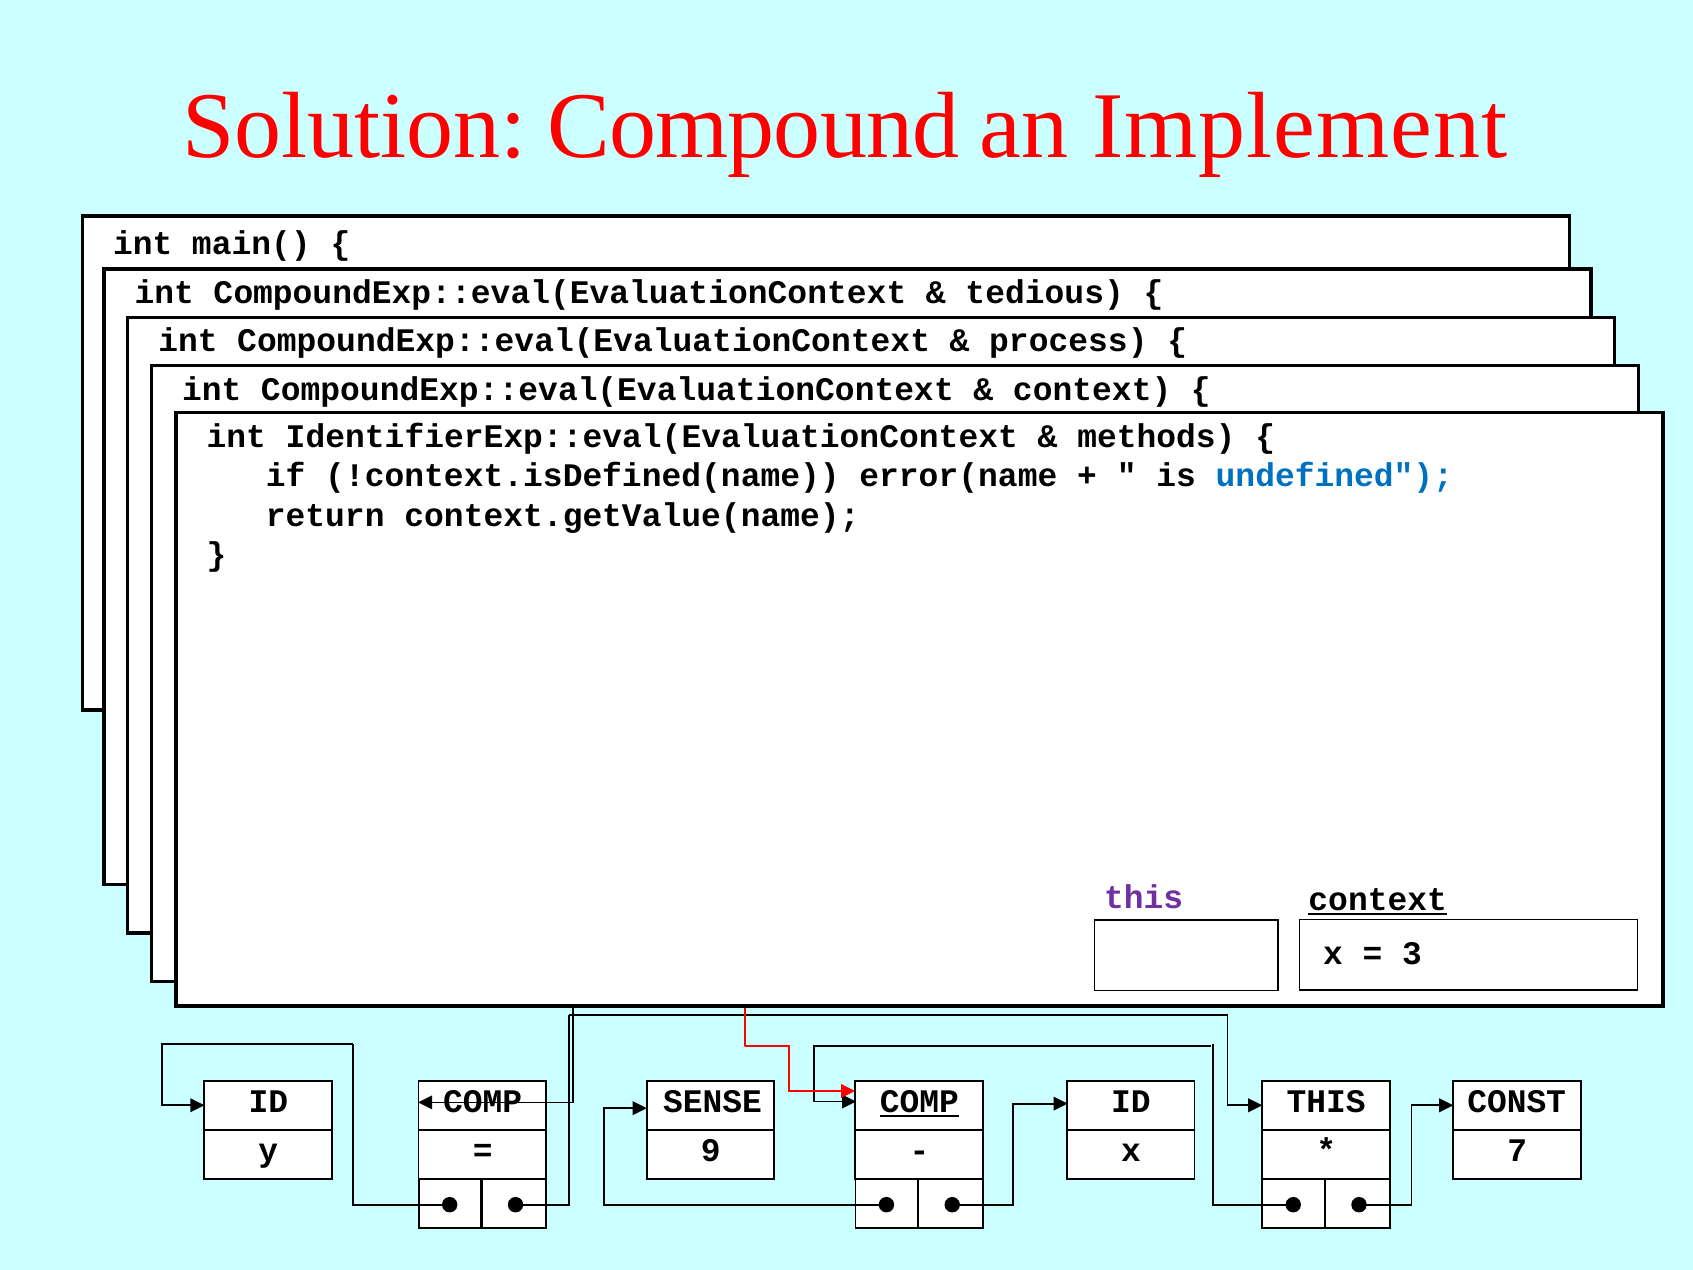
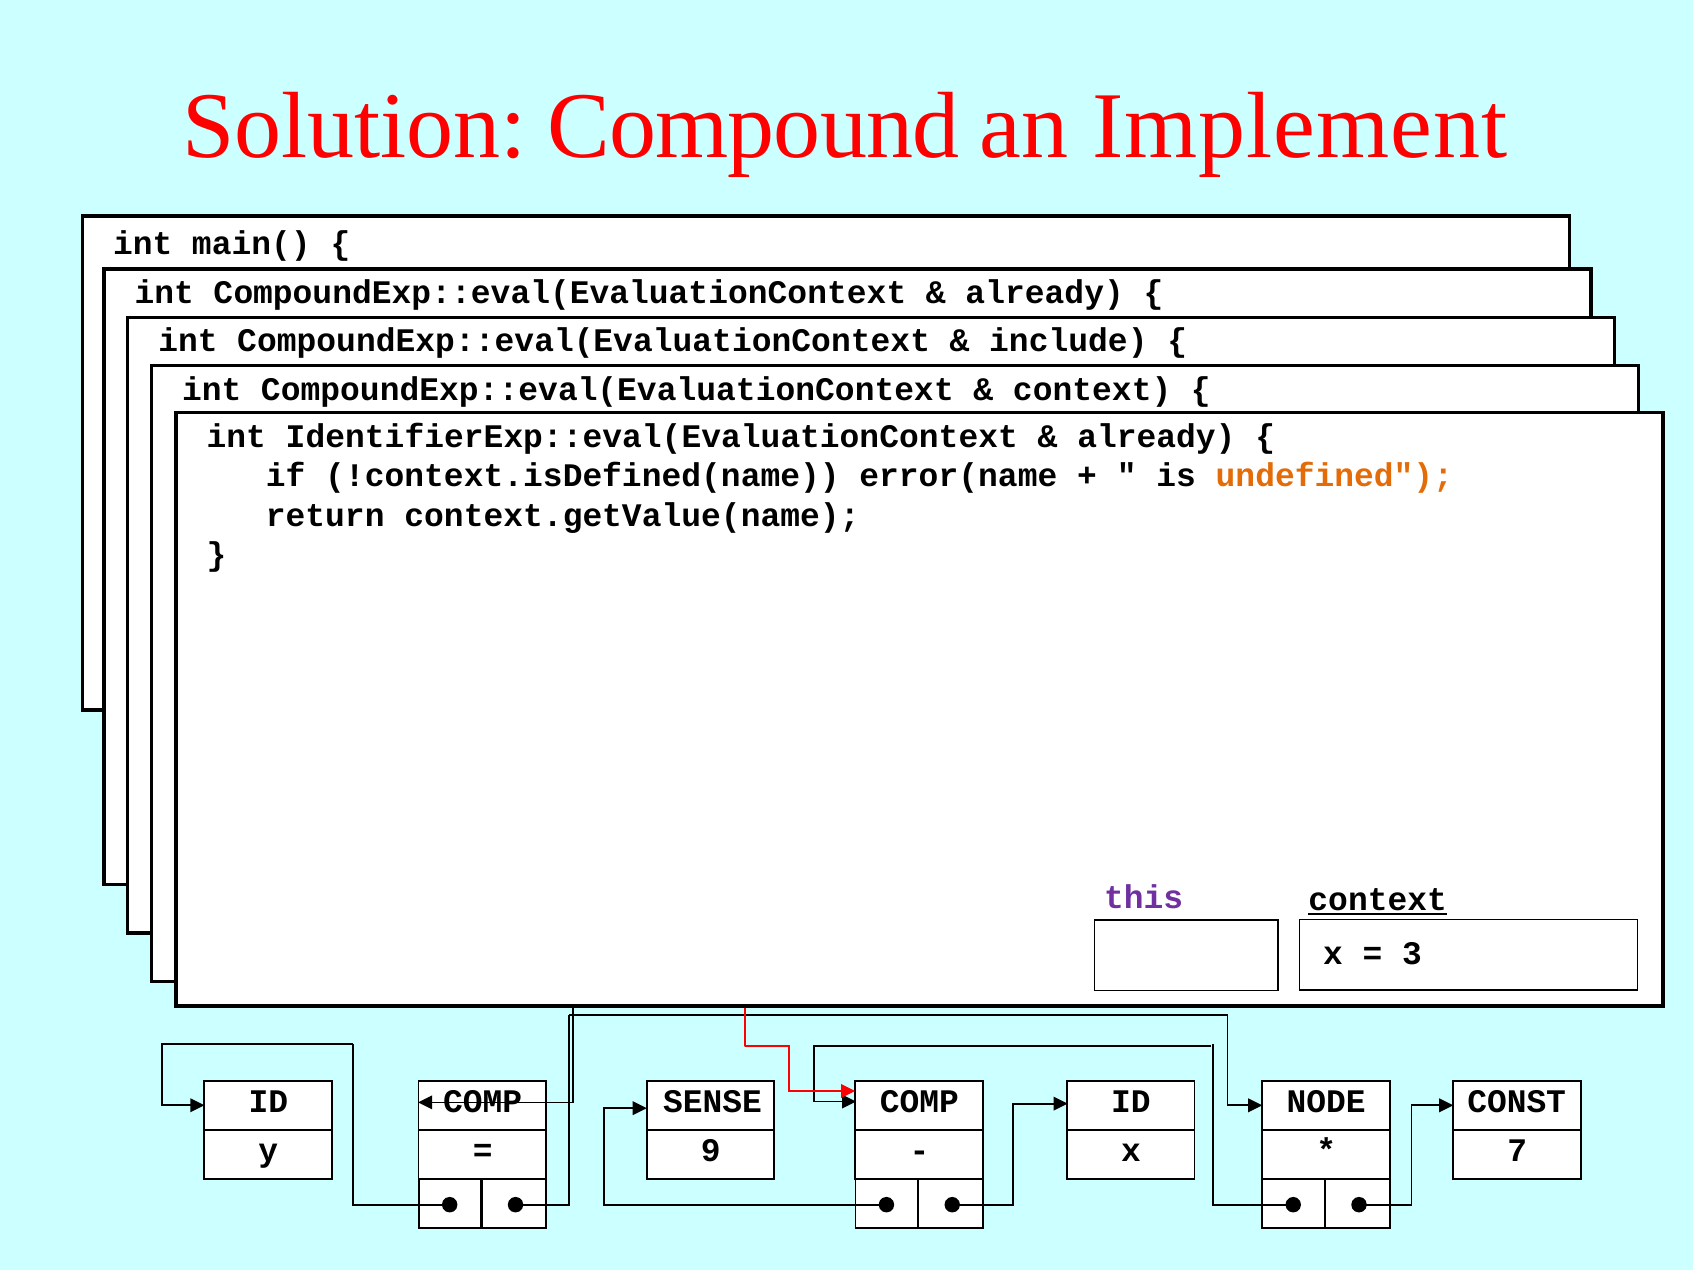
tedious at (1045, 293): tedious -> already
process: process -> include
methods at (1156, 436): methods -> already
undefined colour: blue -> orange
COMP at (919, 1101) underline: present -> none
THIS at (1326, 1101): THIS -> NODE
